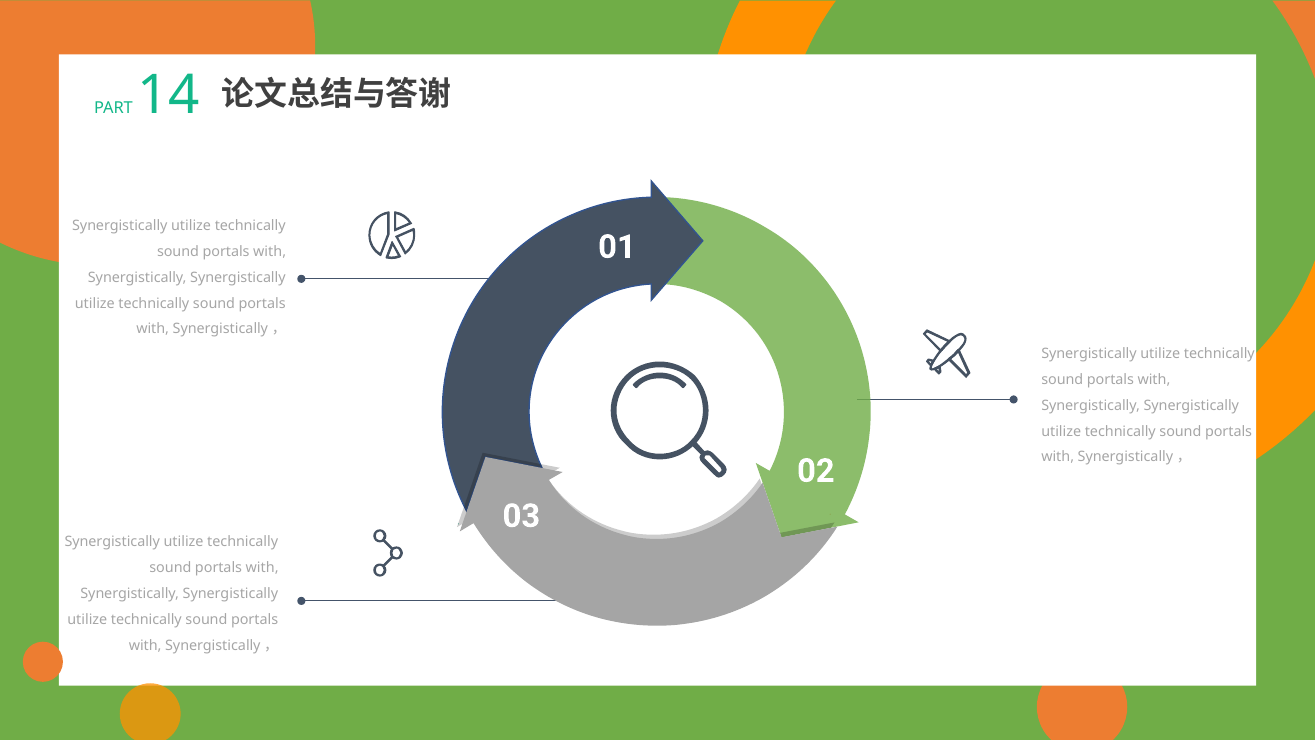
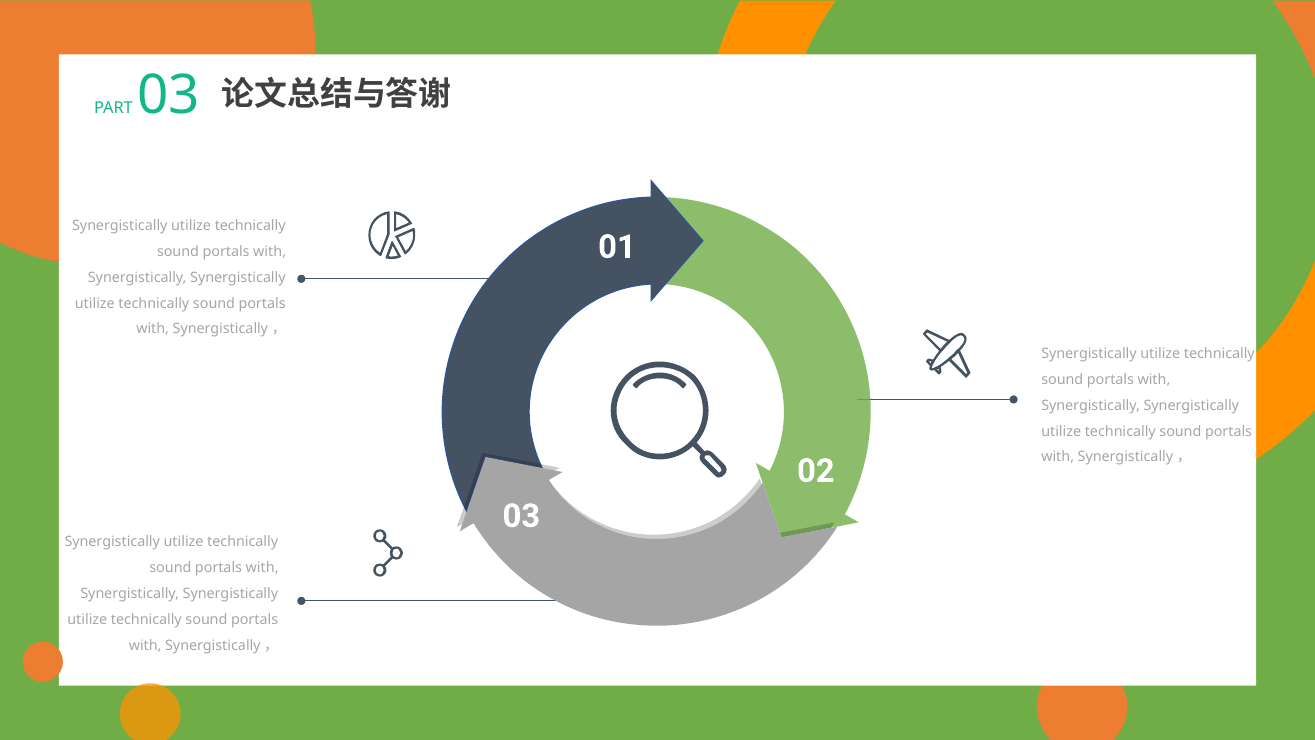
PART 14: 14 -> 03
